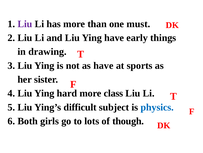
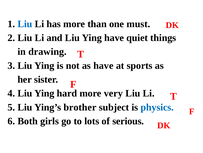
Liu at (25, 24) colour: purple -> blue
early: early -> quiet
class: class -> very
difficult: difficult -> brother
though: though -> serious
